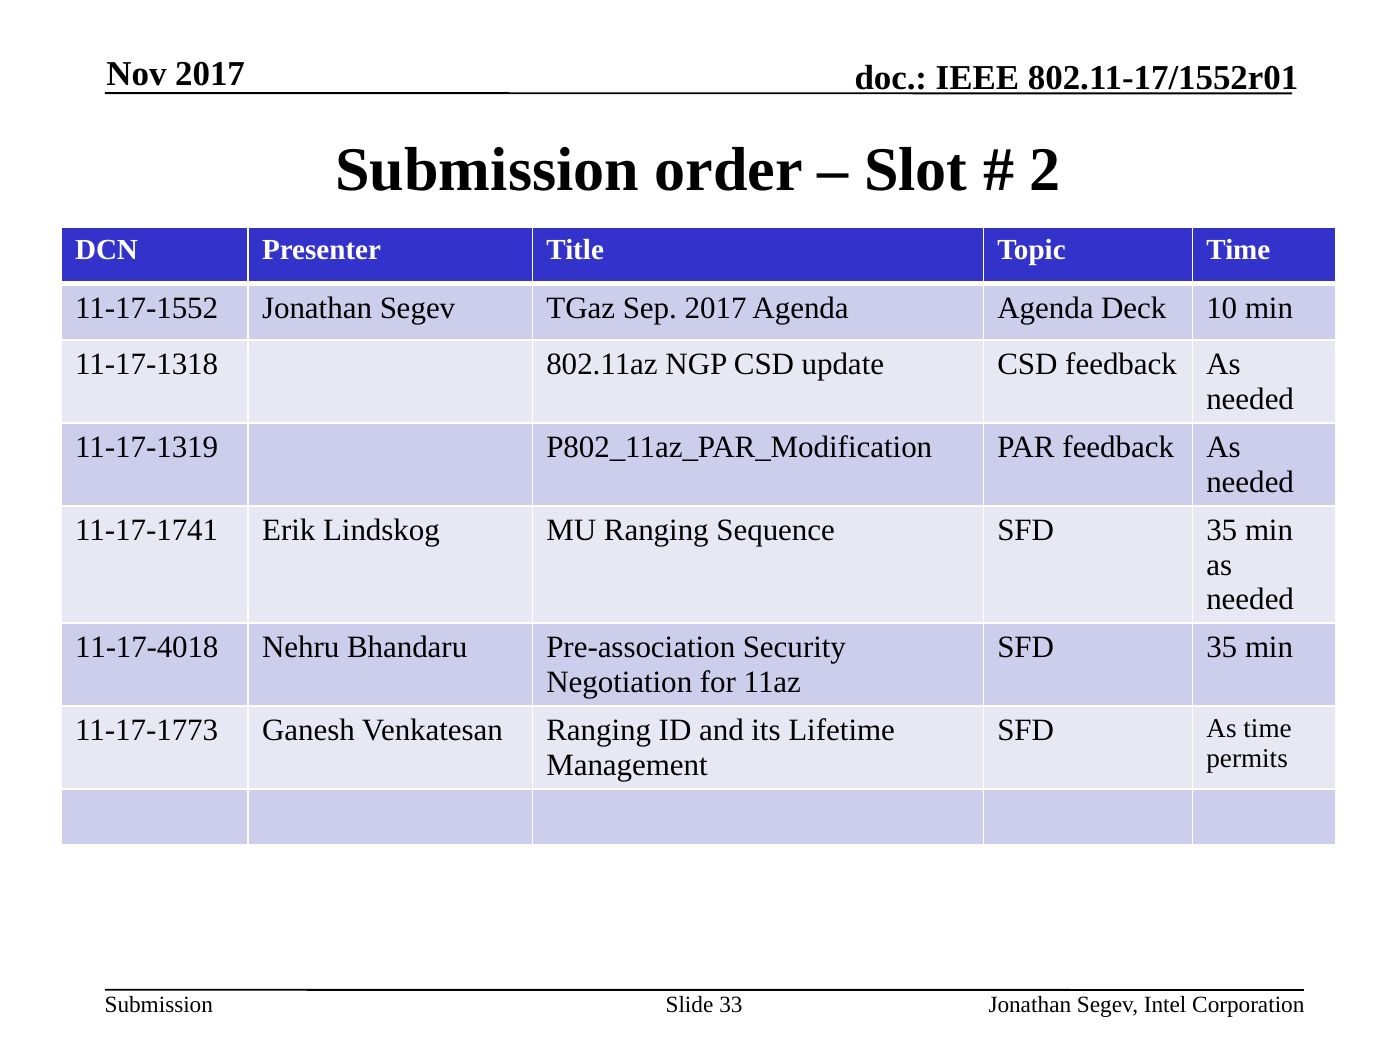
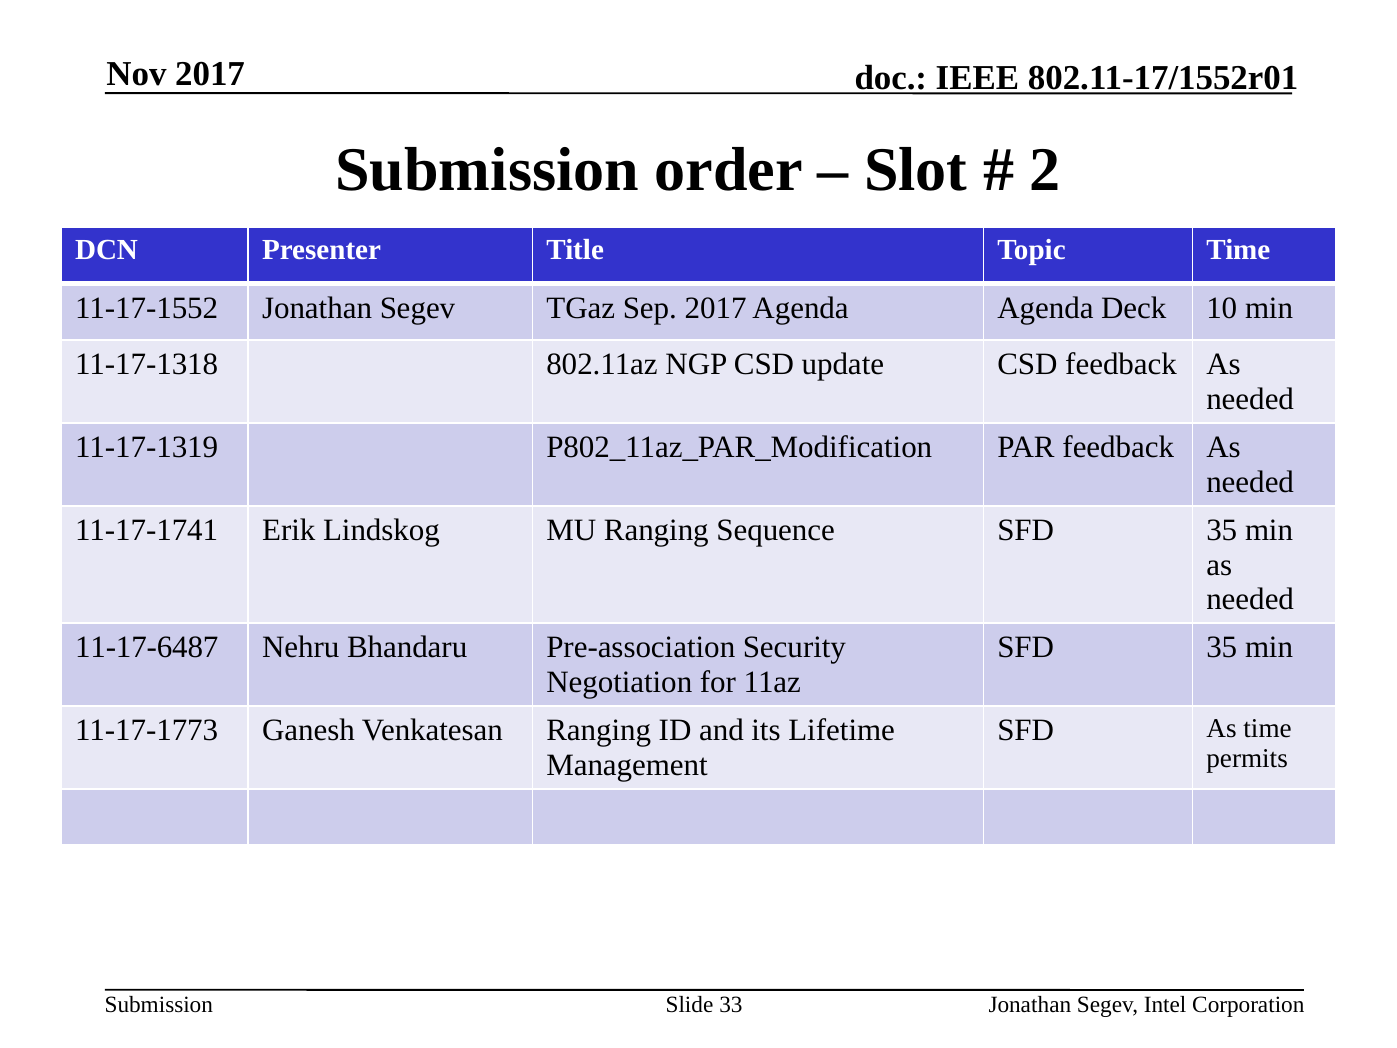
11-17-4018: 11-17-4018 -> 11-17-6487
